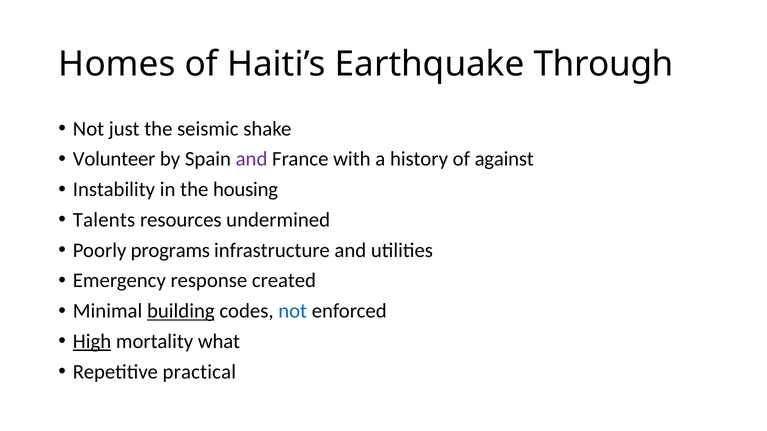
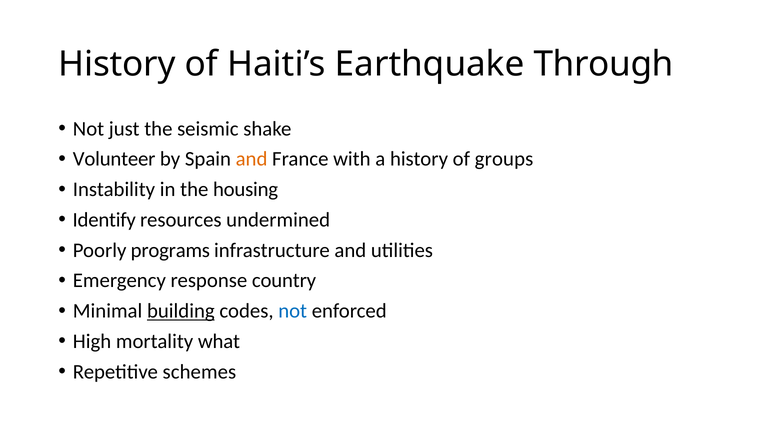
Homes at (117, 64): Homes -> History
and at (252, 159) colour: purple -> orange
against: against -> groups
Talents: Talents -> Identify
created: created -> country
High underline: present -> none
practical: practical -> schemes
